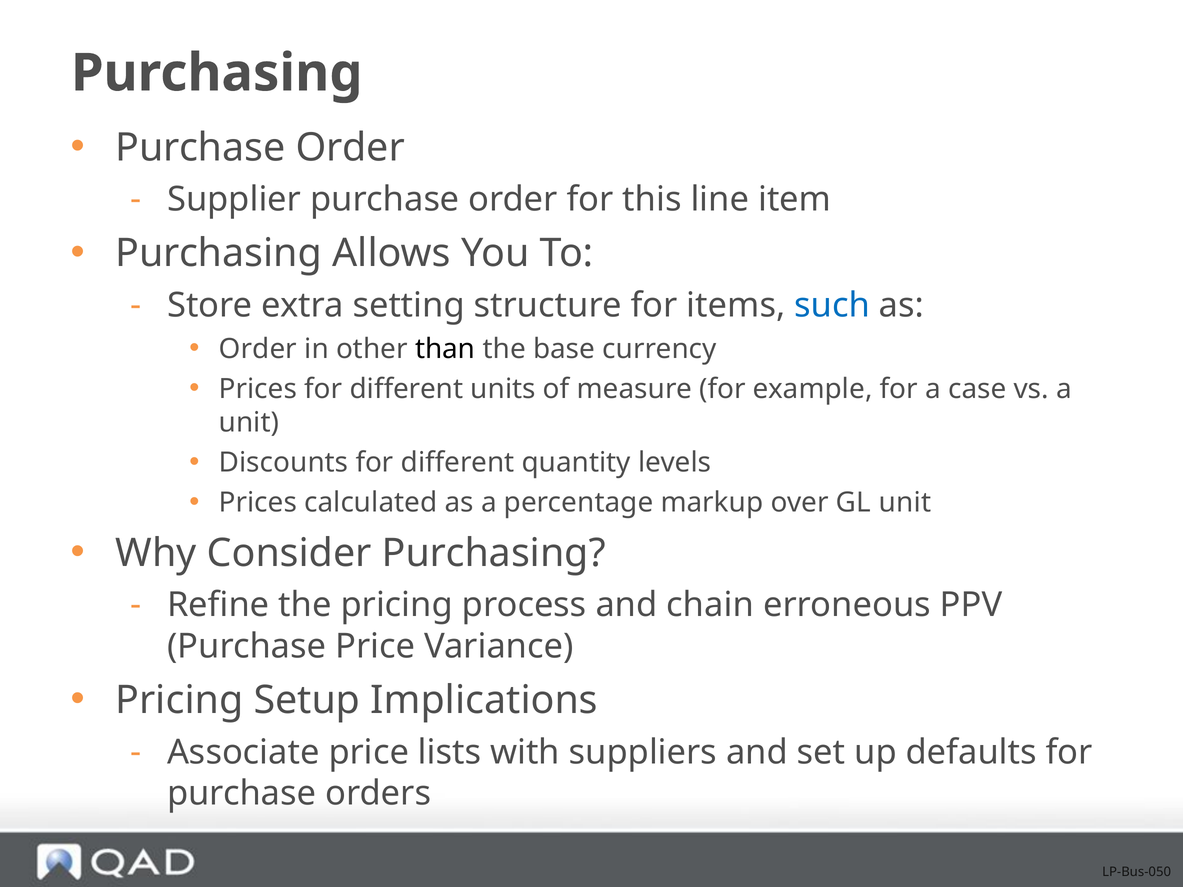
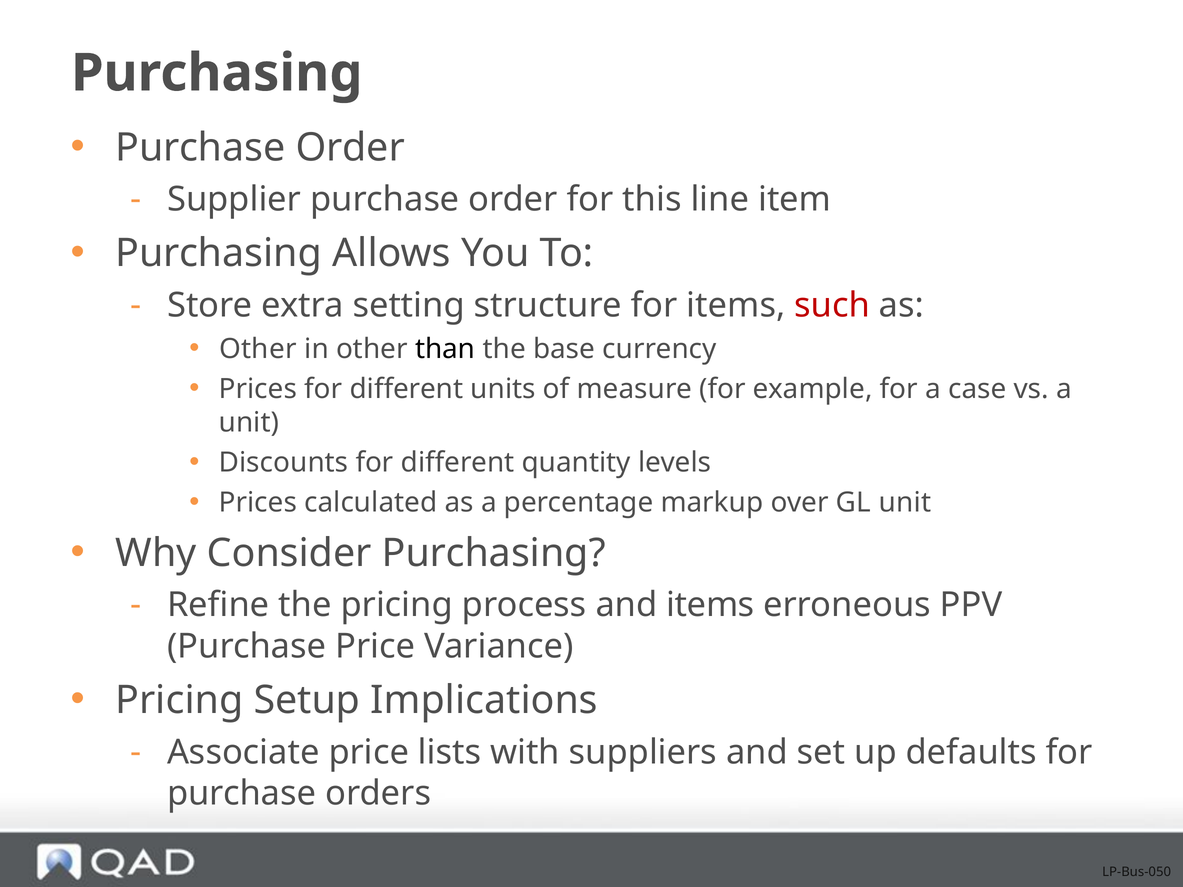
such colour: blue -> red
Order at (258, 349): Order -> Other
and chain: chain -> items
